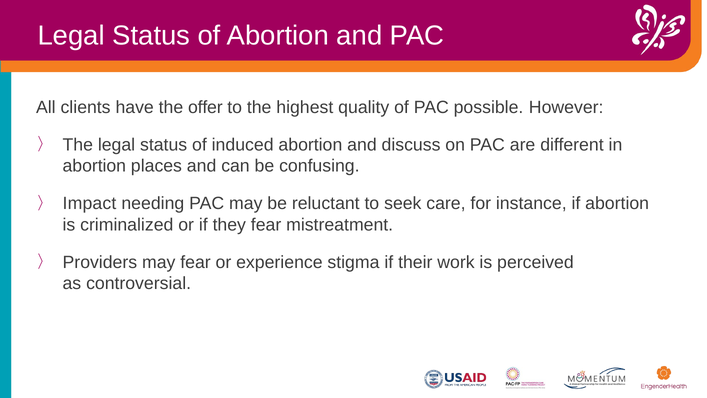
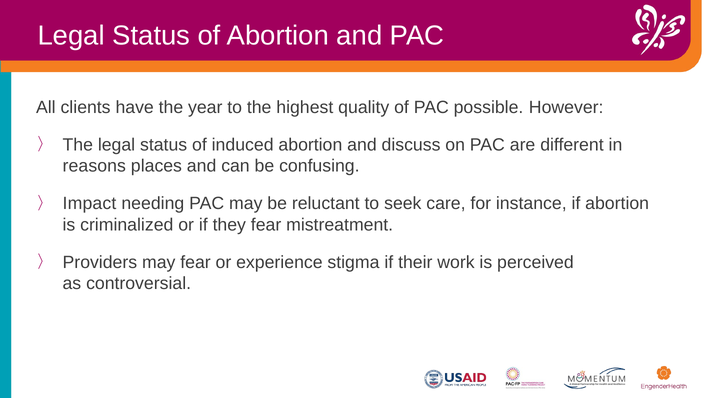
offer: offer -> year
abortion at (94, 166): abortion -> reasons
